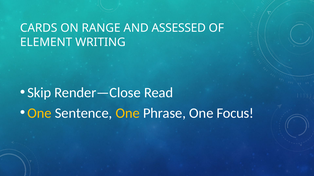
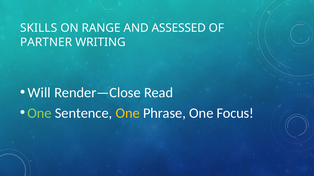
CARDS: CARDS -> SKILLS
ELEMENT: ELEMENT -> PARTNER
Skip: Skip -> Will
One at (39, 113) colour: yellow -> light green
